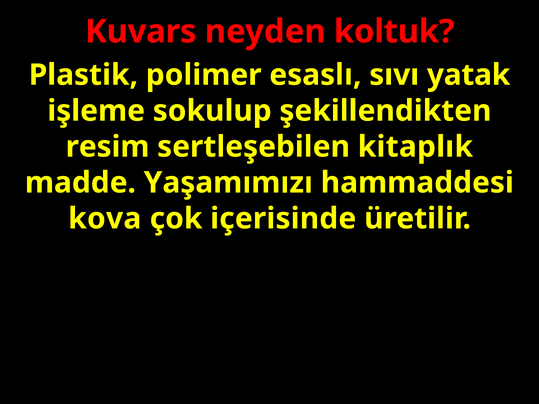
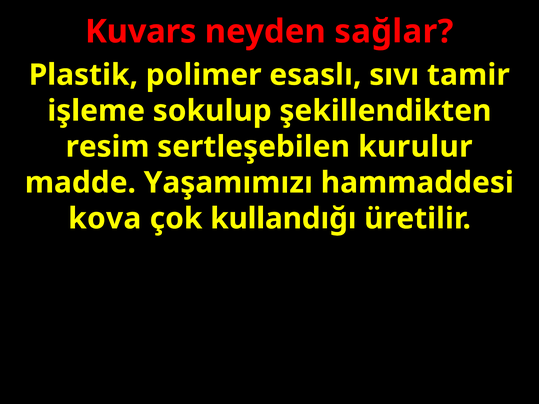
koltuk: koltuk -> sağlar
yatak: yatak -> tamir
kitaplık: kitaplık -> kurulur
içerisinde: içerisinde -> kullandığı
